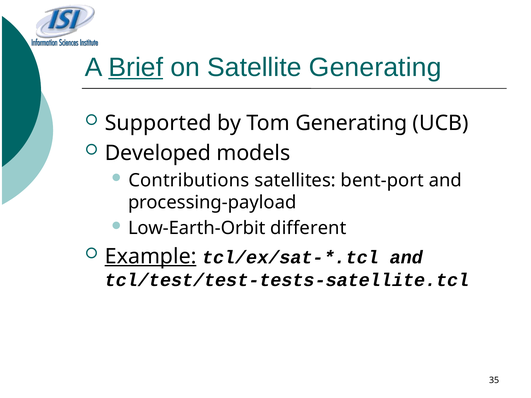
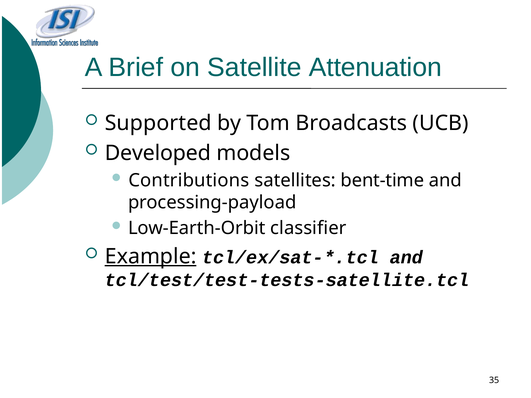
Brief underline: present -> none
Satellite Generating: Generating -> Attenuation
Tom Generating: Generating -> Broadcasts
bent-port: bent-port -> bent-time
different: different -> classifier
